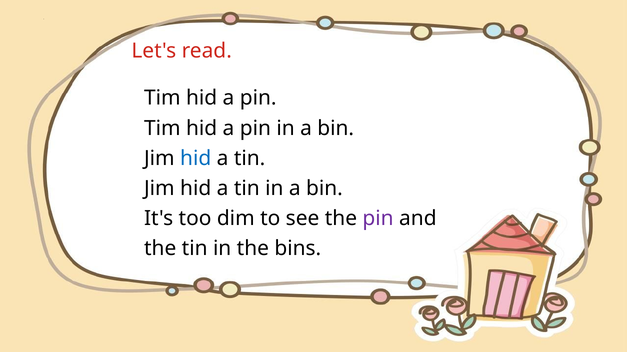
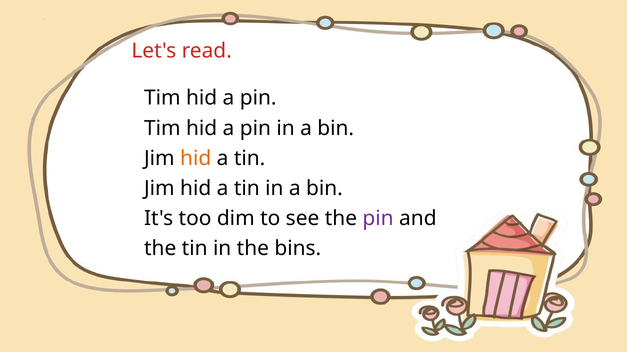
hid at (196, 159) colour: blue -> orange
